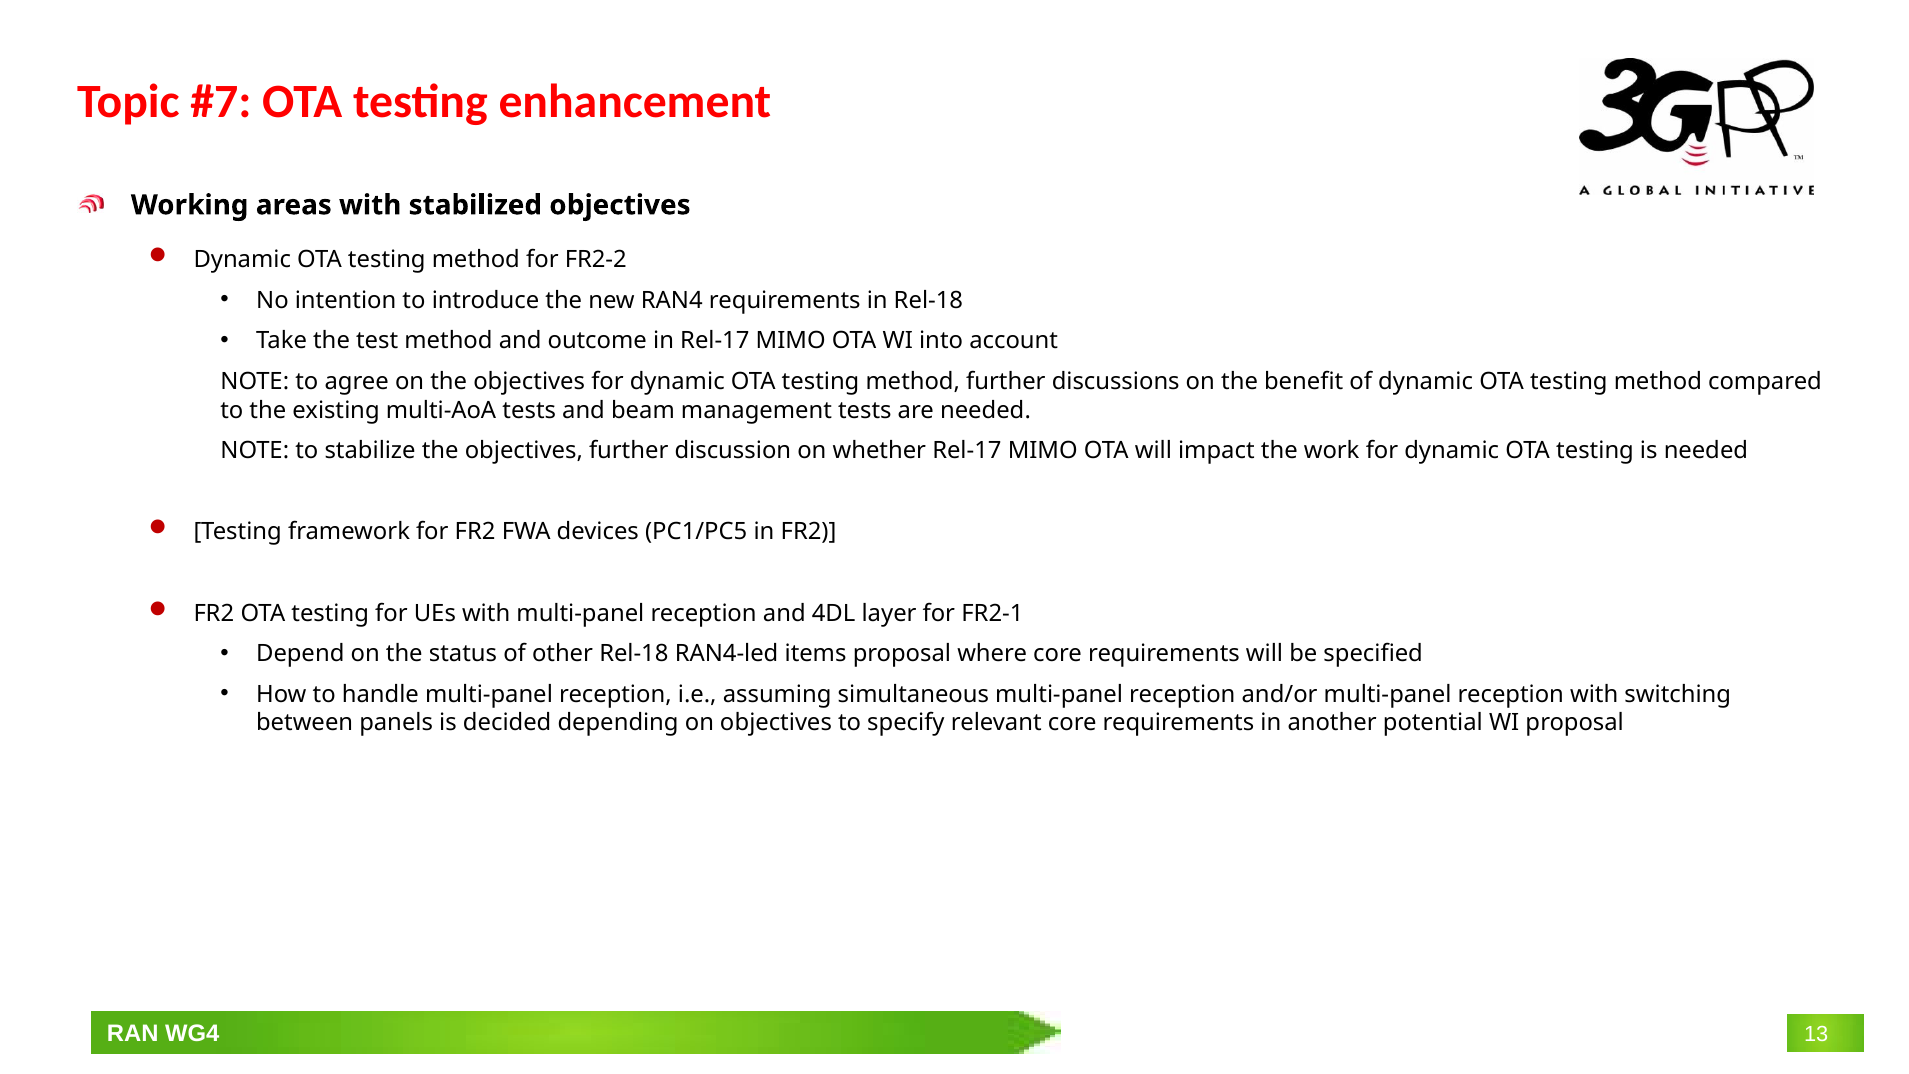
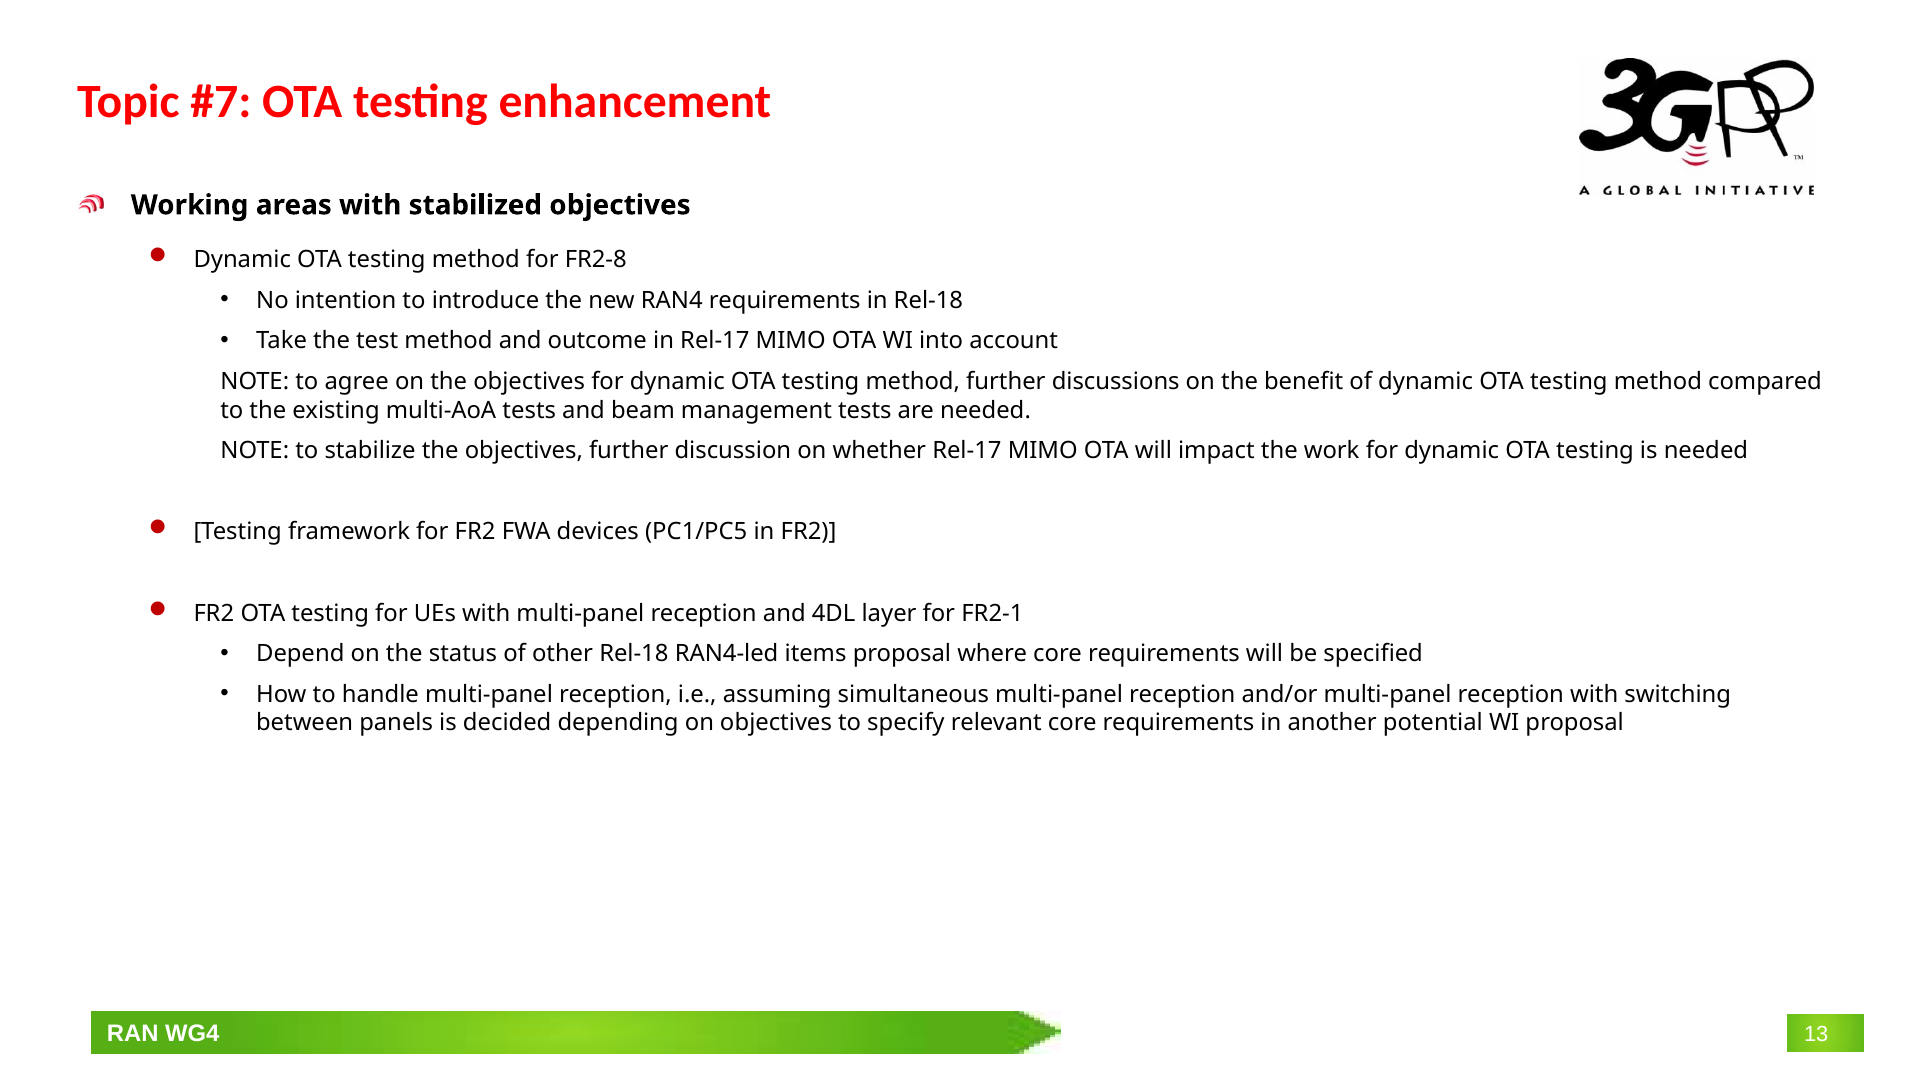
FR2-2: FR2-2 -> FR2-8
